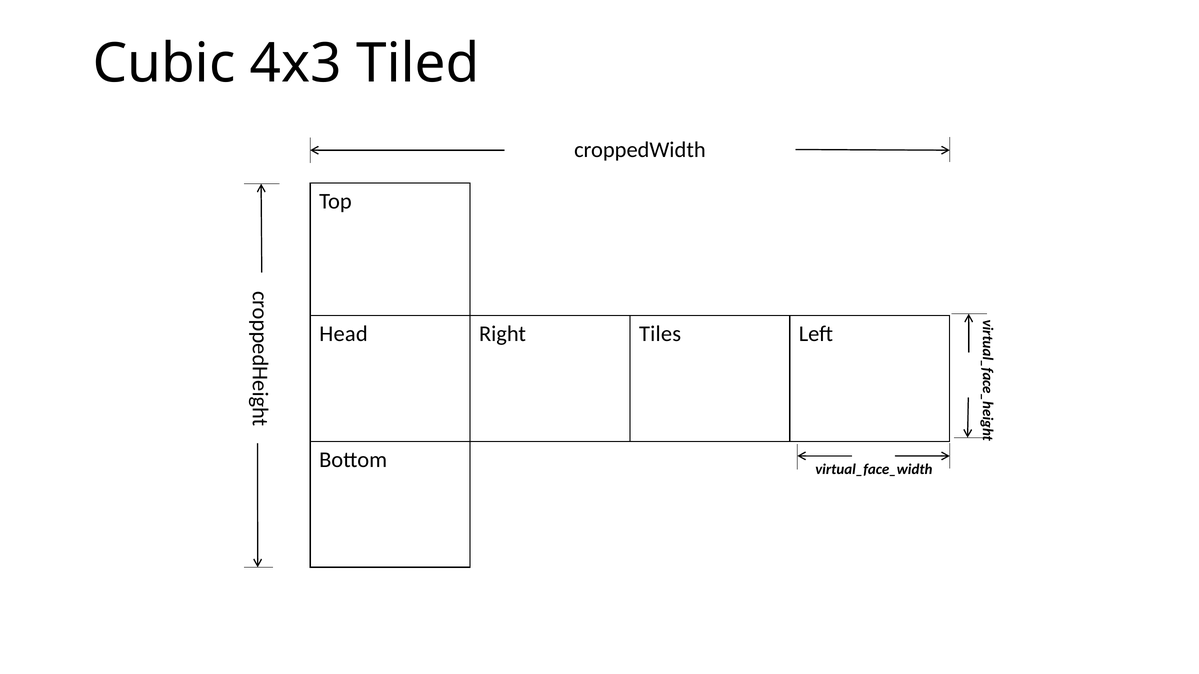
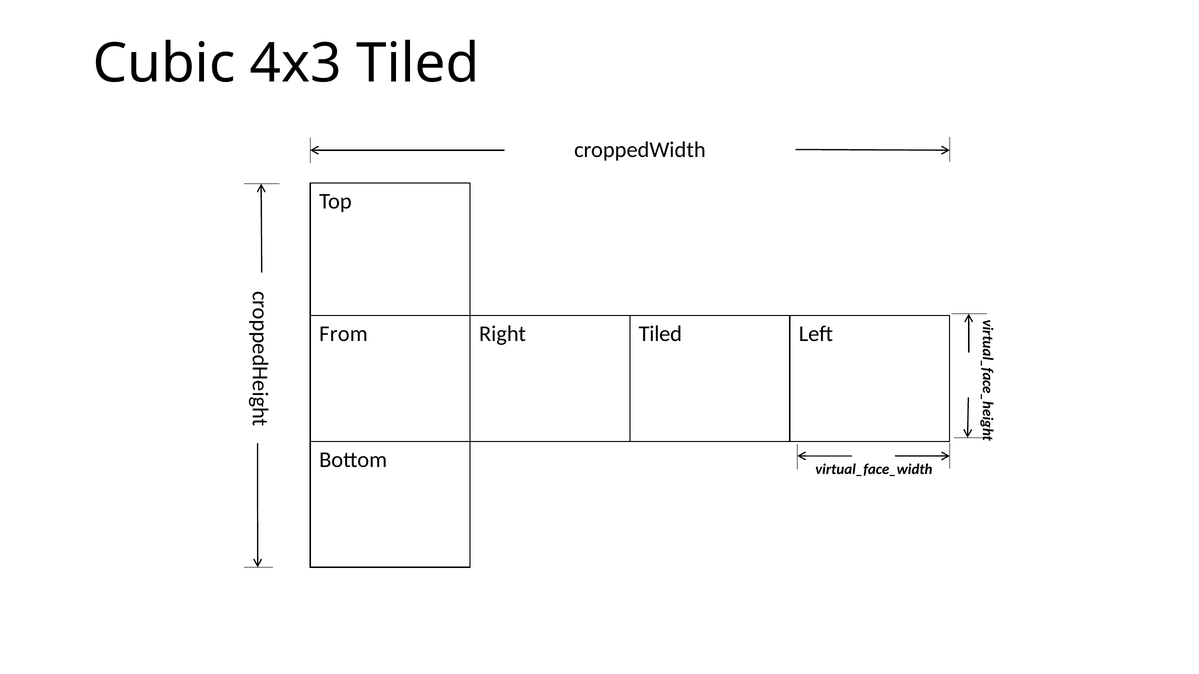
Head: Head -> From
Right Tiles: Tiles -> Tiled
